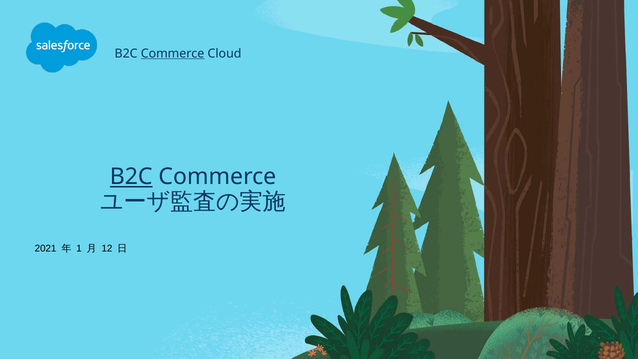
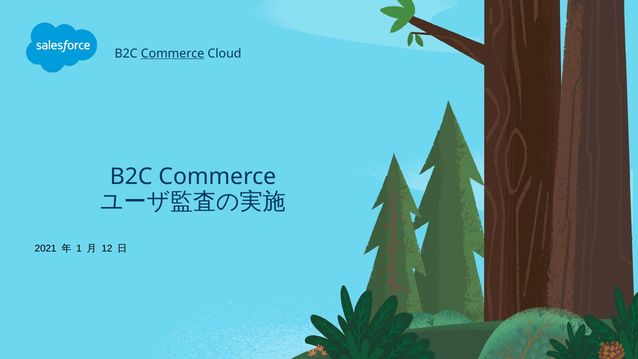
B2C at (131, 177) underline: present -> none
